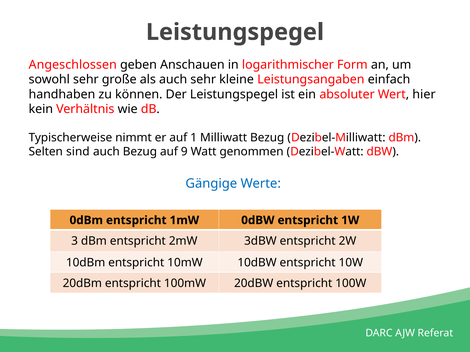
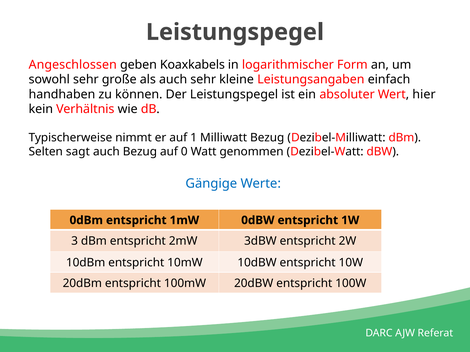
Anschauen: Anschauen -> Koaxkabels
sind: sind -> sagt
9: 9 -> 0
